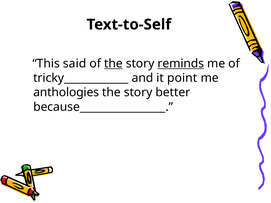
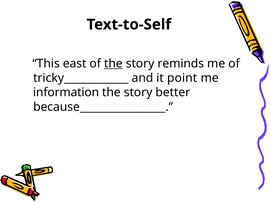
said: said -> east
reminds underline: present -> none
anthologies: anthologies -> information
